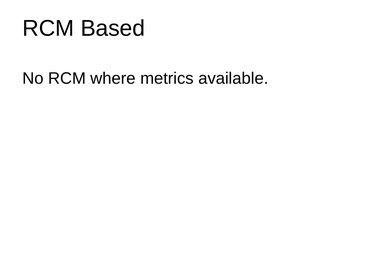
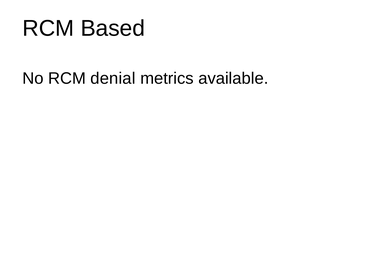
where: where -> denial
